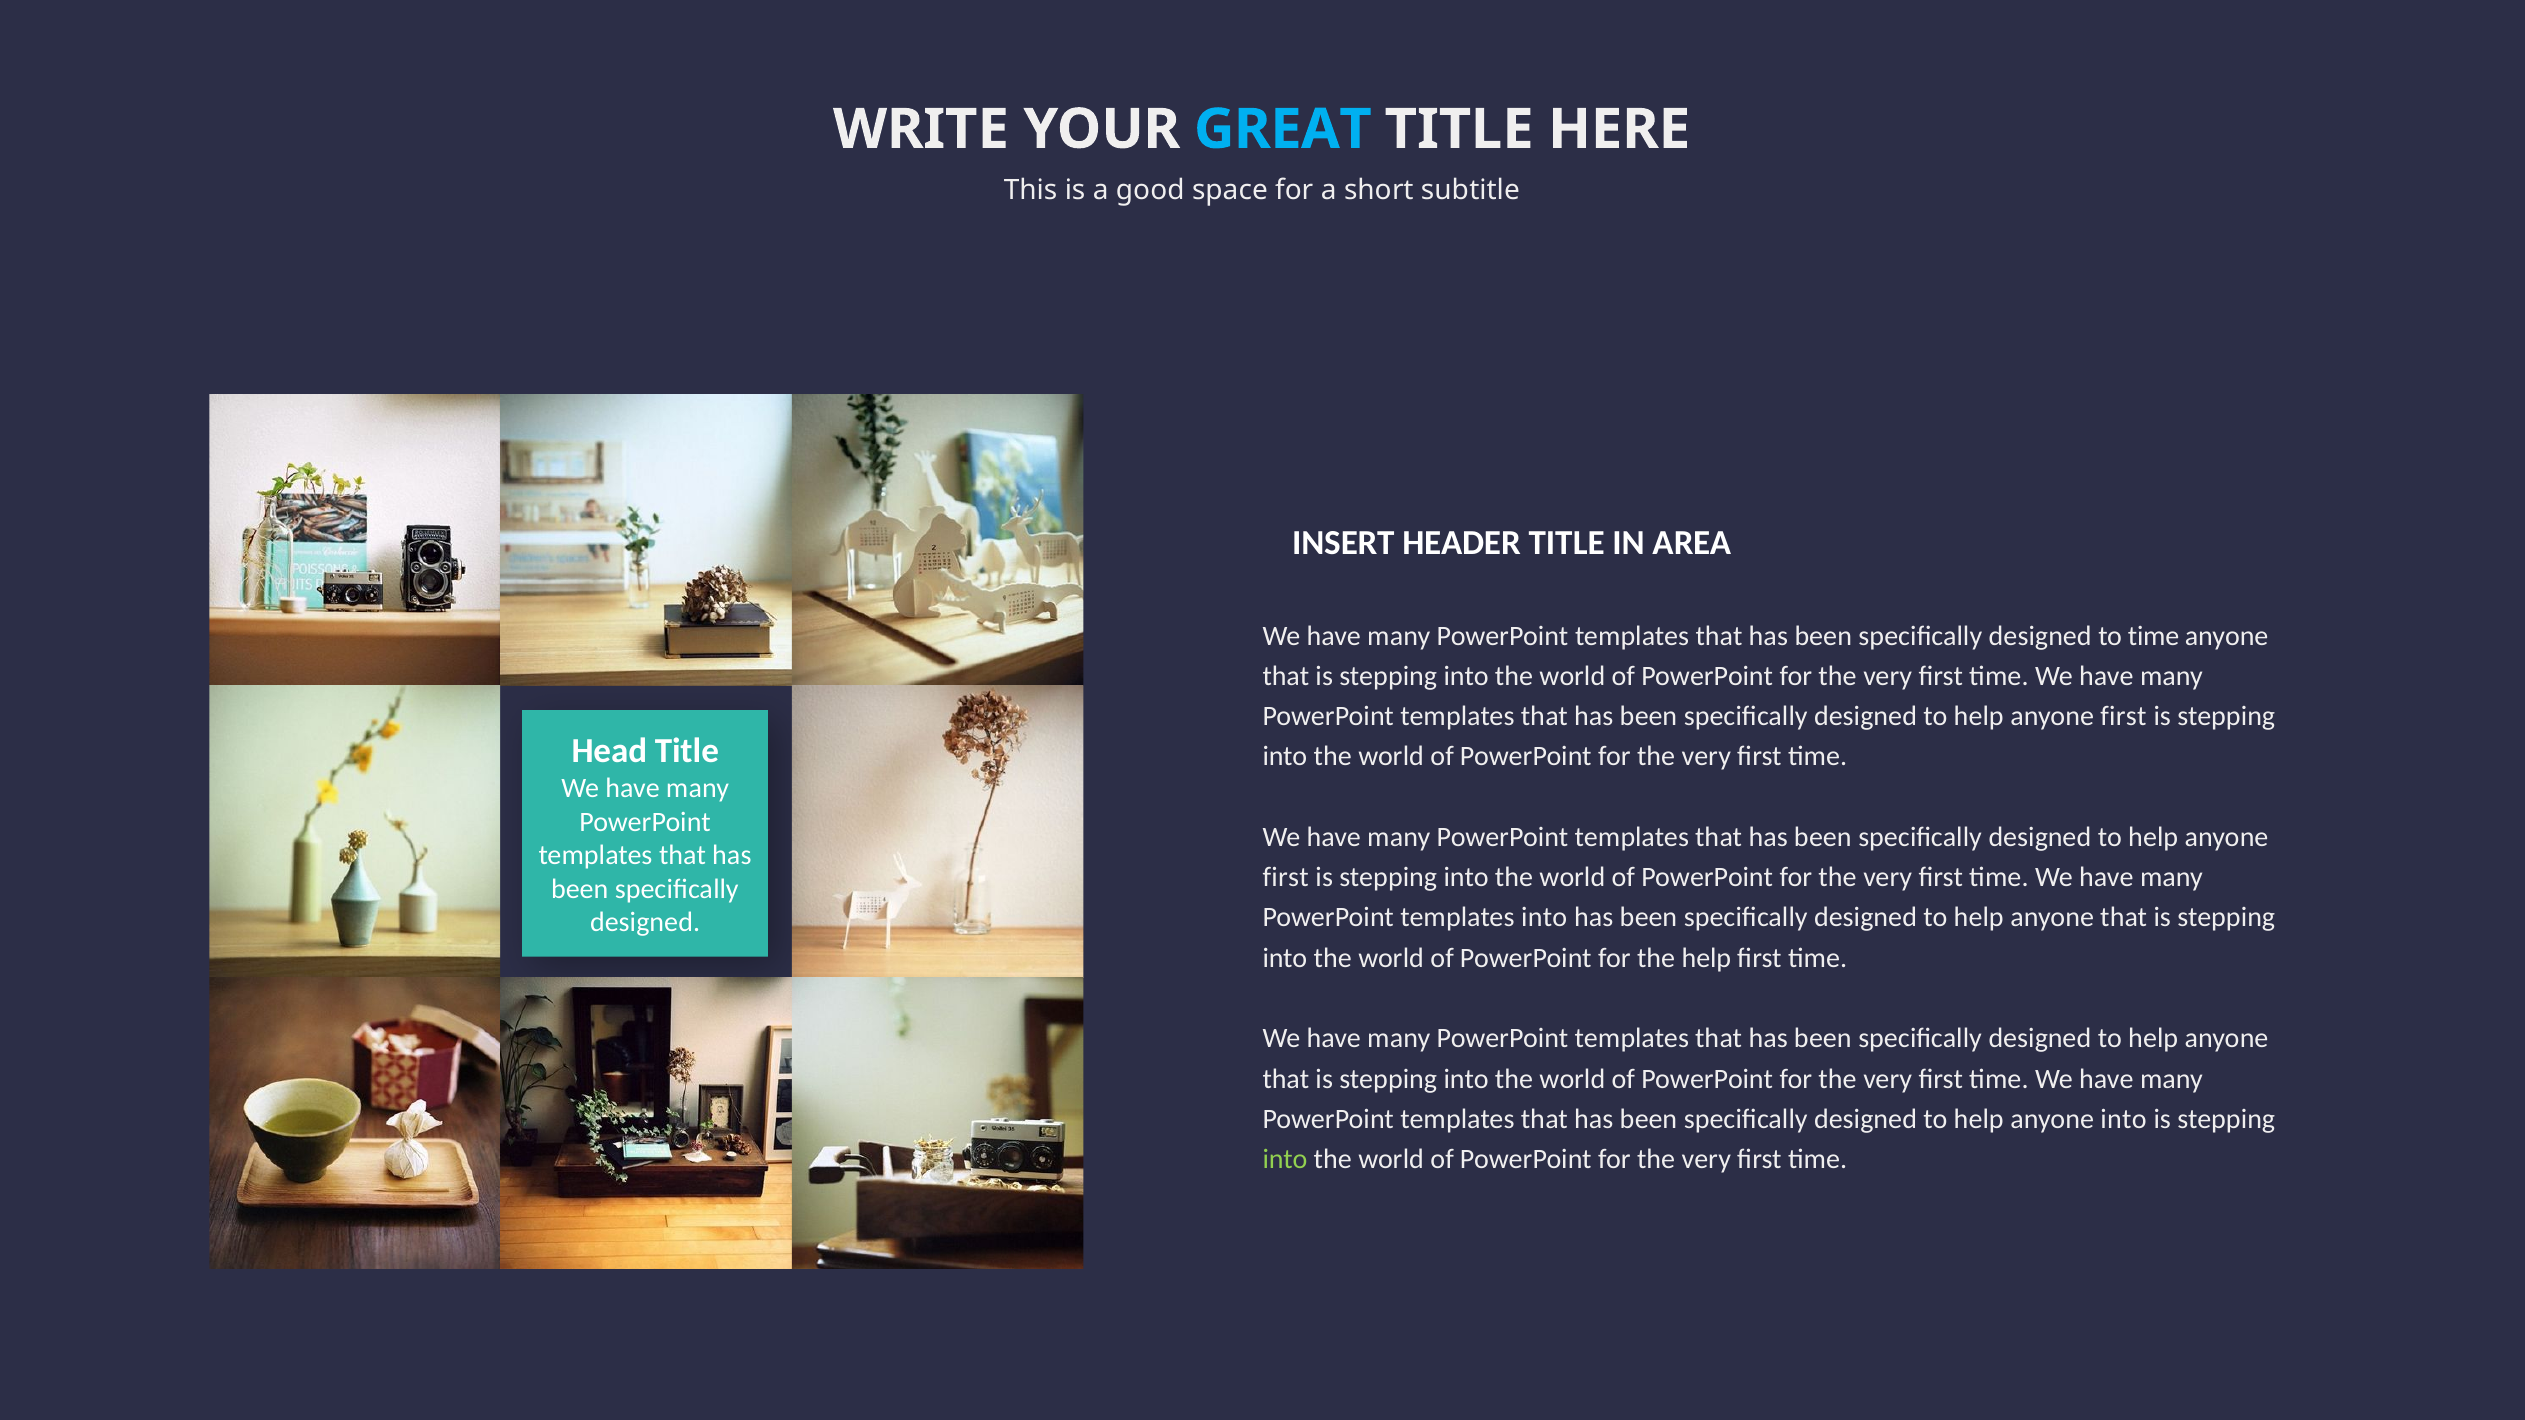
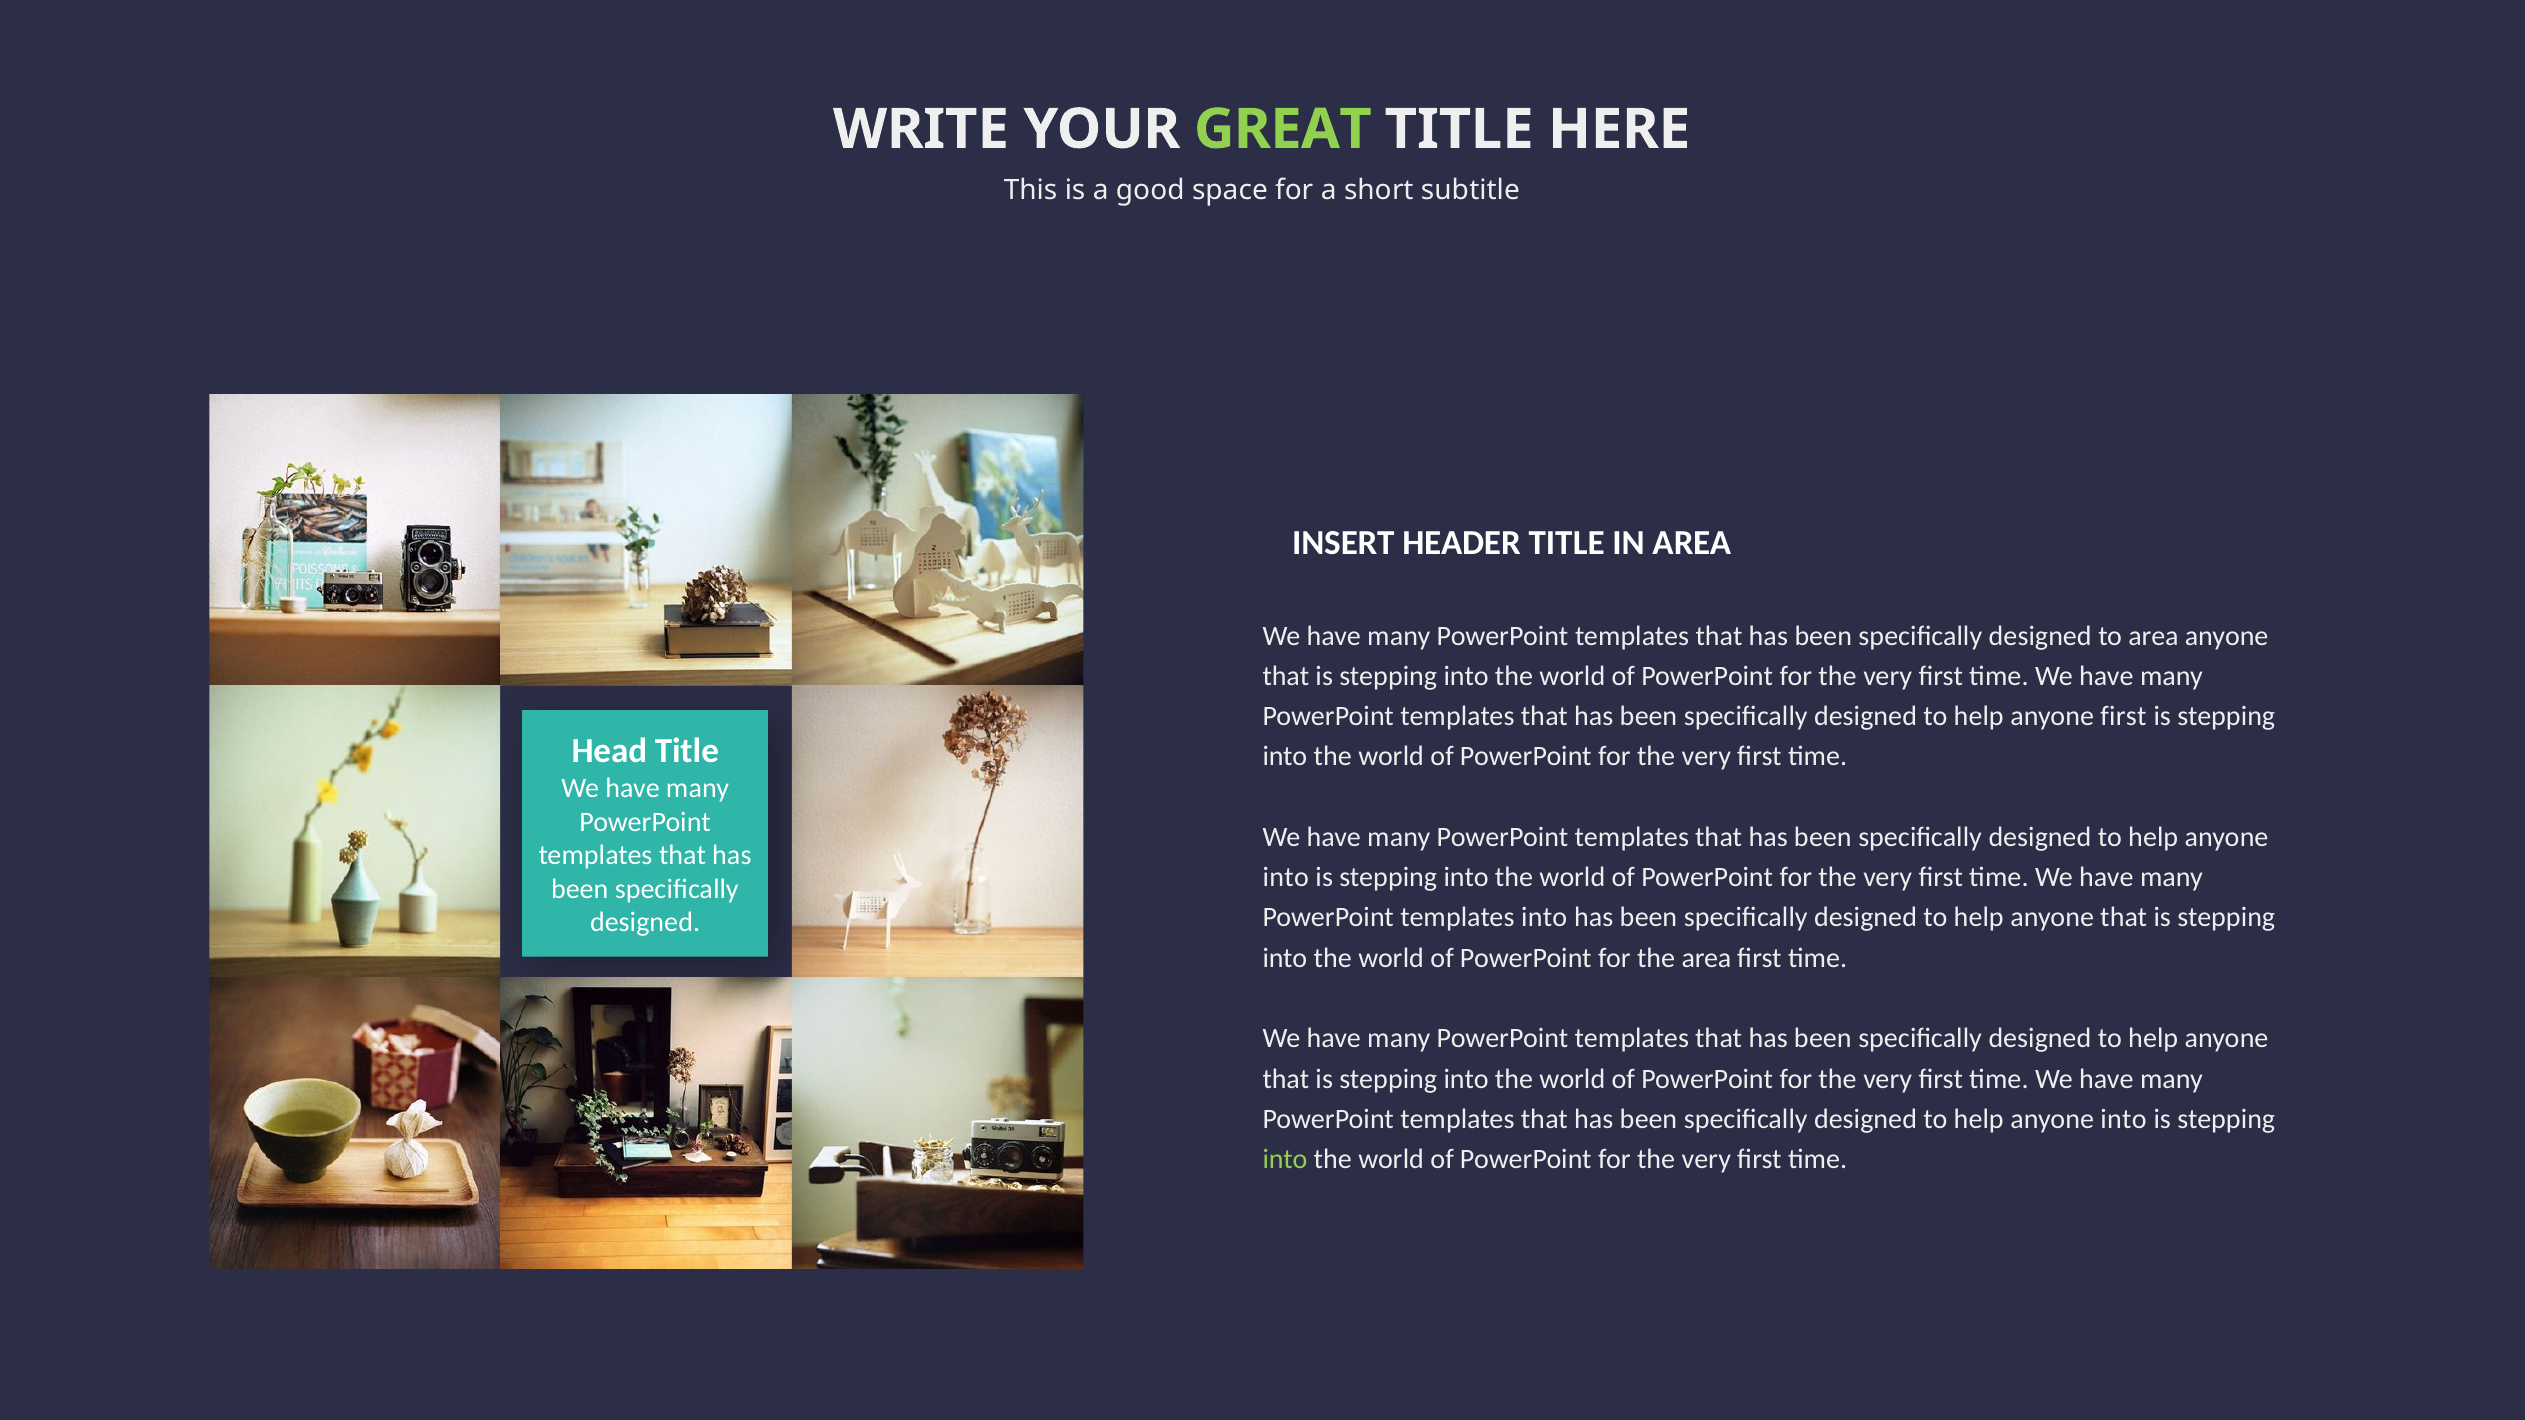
GREAT colour: light blue -> light green
to time: time -> area
first at (1286, 877): first -> into
the help: help -> area
